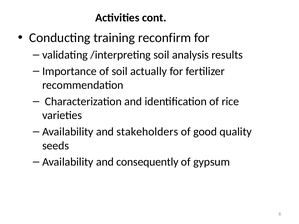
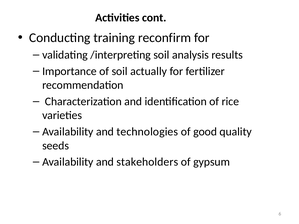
stakeholders: stakeholders -> technologies
consequently: consequently -> stakeholders
